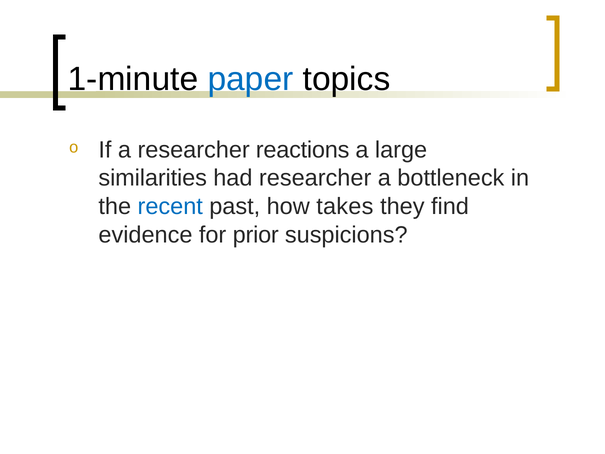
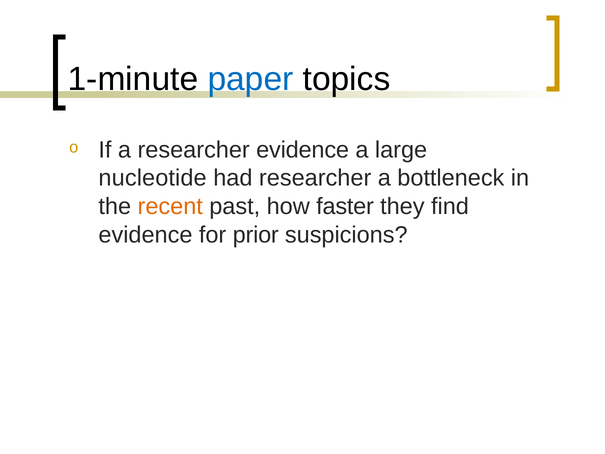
researcher reactions: reactions -> evidence
similarities: similarities -> nucleotide
recent colour: blue -> orange
takes: takes -> faster
